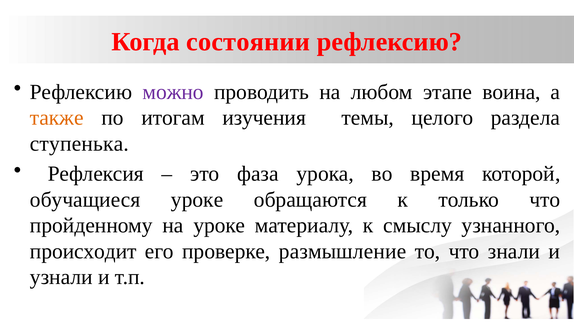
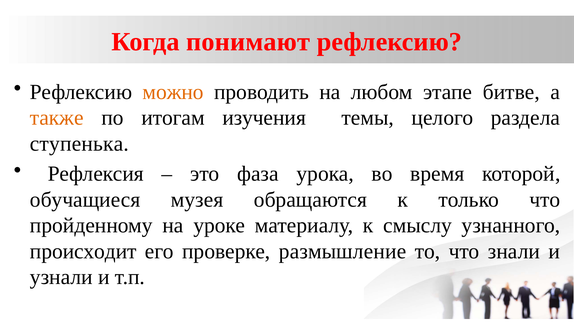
состоянии: состоянии -> понимают
можно colour: purple -> orange
воина: воина -> битве
обучащиеся уроке: уроке -> музея
